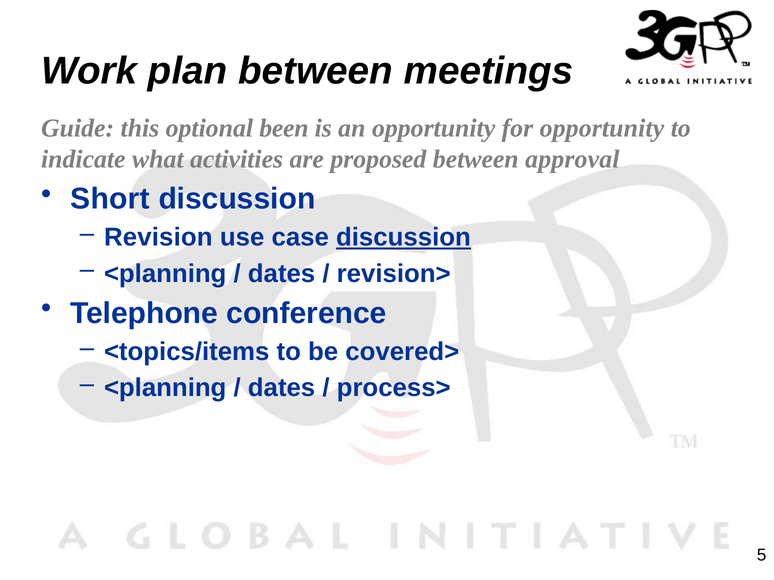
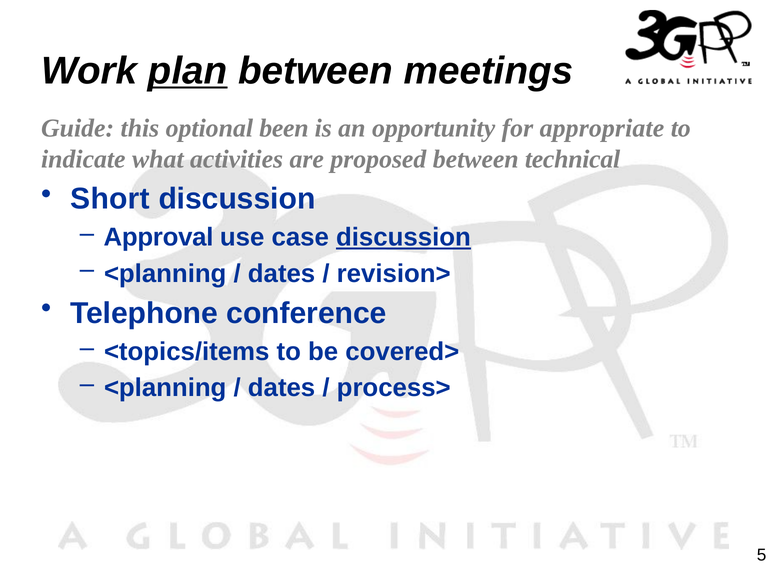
plan underline: none -> present
for opportunity: opportunity -> appropriate
approval: approval -> technical
Revision: Revision -> Approval
